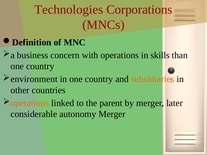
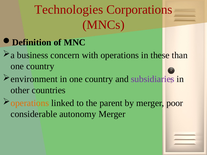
skills: skills -> these
subsidiaries colour: orange -> purple
later: later -> poor
